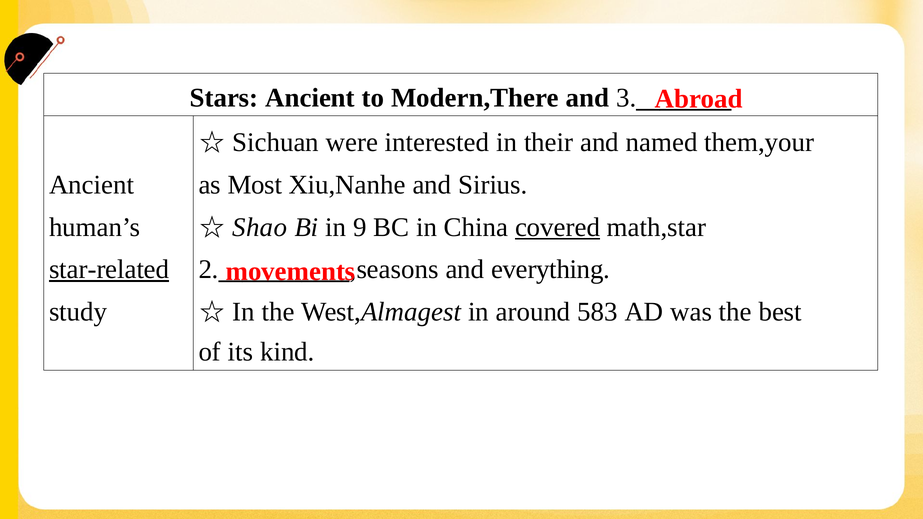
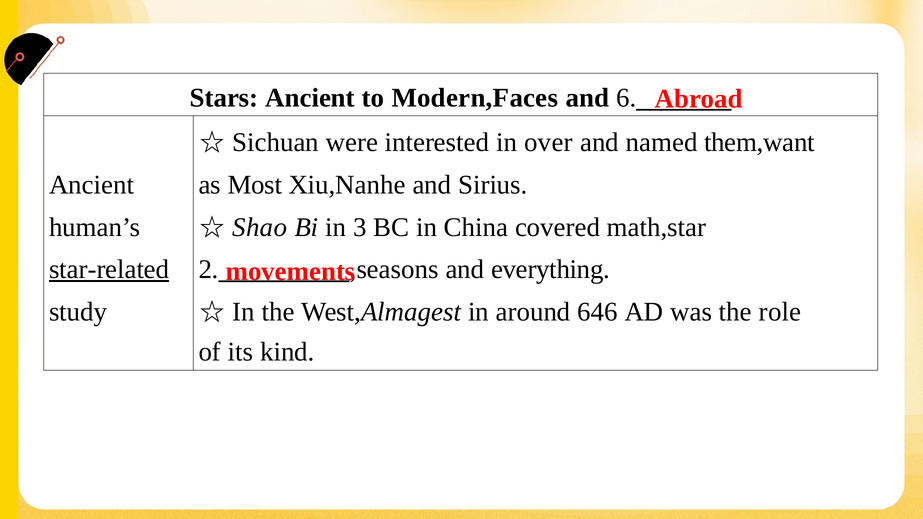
Modern,There: Modern,There -> Modern,Faces
3: 3 -> 6
their: their -> over
them,your: them,your -> them,want
9: 9 -> 3
covered underline: present -> none
583: 583 -> 646
best: best -> role
